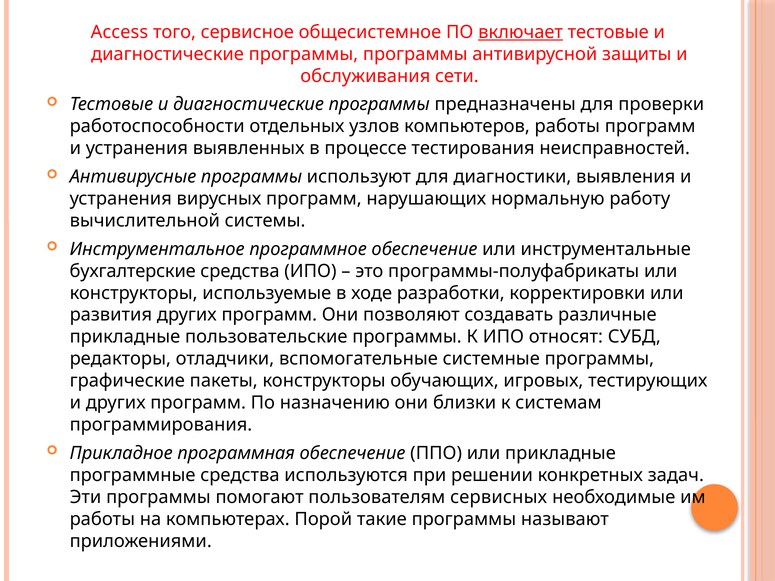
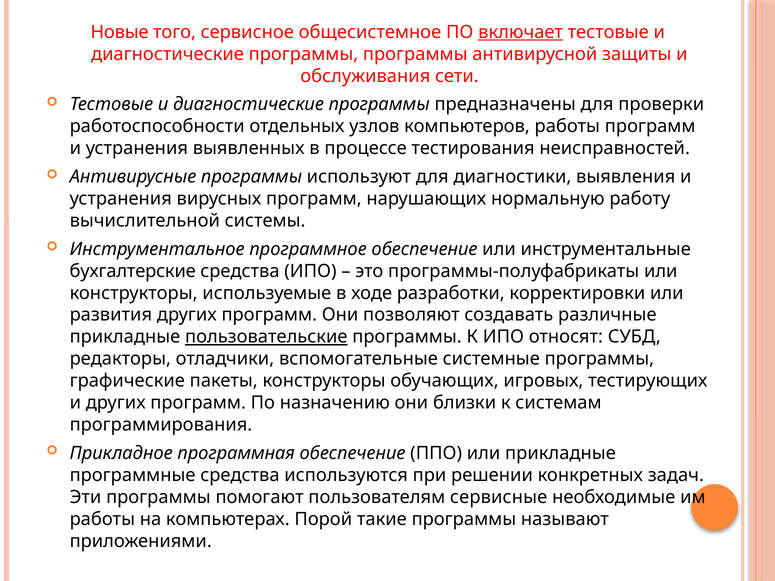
Access: Access -> Новые
пользовательские underline: none -> present
сервисных: сервисных -> сервисные
